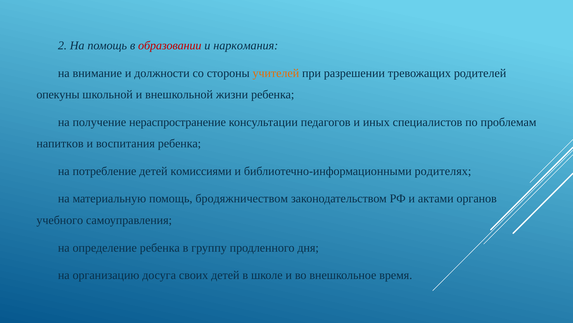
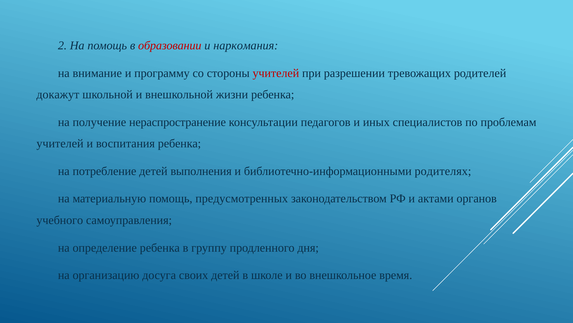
должности: должности -> программу
учителей at (276, 73) colour: orange -> red
опекуны: опекуны -> докажут
напитков at (60, 143): напитков -> учителей
комиссиями: комиссиями -> выполнения
бродяжничеством: бродяжничеством -> предусмотренных
